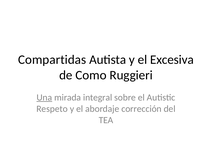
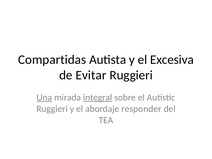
Como: Como -> Evitar
integral underline: none -> present
Respeto at (52, 109): Respeto -> Ruggieri
corrección: corrección -> responder
